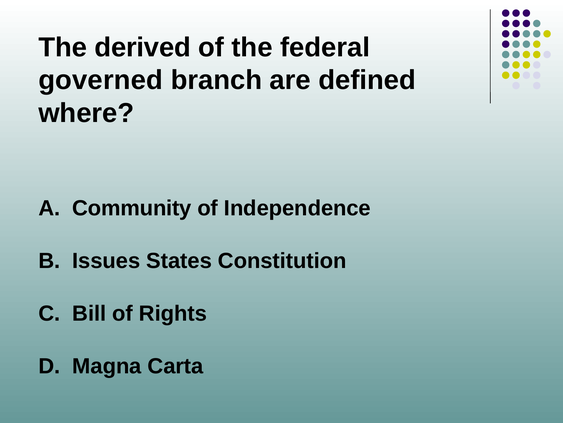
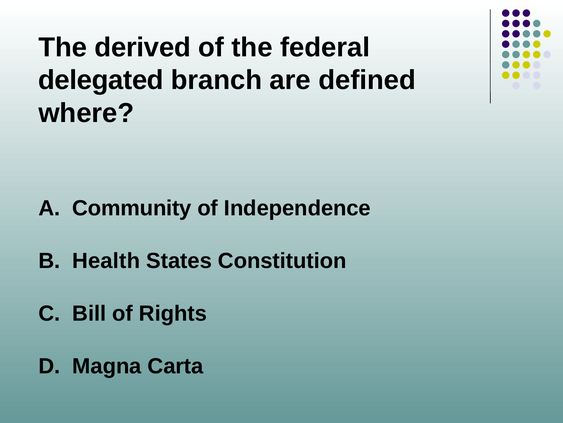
governed: governed -> delegated
Issues: Issues -> Health
